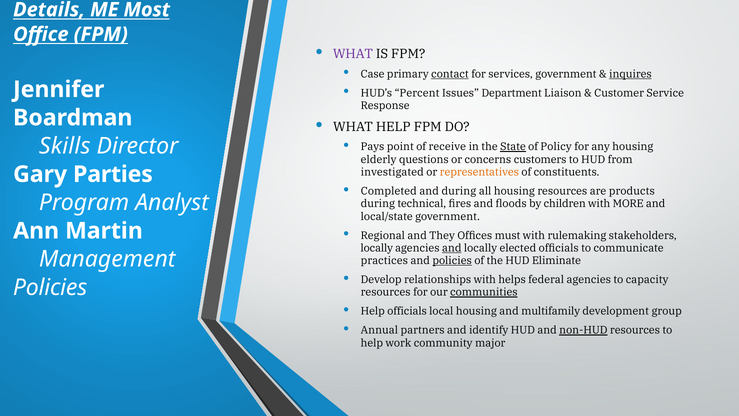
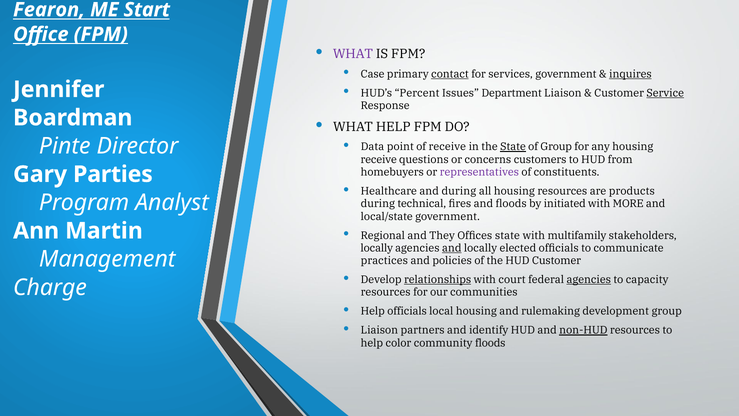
Details: Details -> Fearon
Most: Most -> Start
Service underline: none -> present
Pays: Pays -> Data
of Policy: Policy -> Group
Skills: Skills -> Pinte
elderly at (379, 159): elderly -> receive
investigated: investigated -> homebuyers
representatives colour: orange -> purple
Completed: Completed -> Healthcare
children: children -> initiated
Offices must: must -> state
rulemaking: rulemaking -> multifamily
policies at (452, 261) underline: present -> none
HUD Eliminate: Eliminate -> Customer
relationships underline: none -> present
helps: helps -> court
agencies at (589, 280) underline: none -> present
Policies at (50, 287): Policies -> Charge
communities underline: present -> none
multifamily: multifamily -> rulemaking
Annual at (379, 330): Annual -> Liaison
work: work -> color
community major: major -> floods
